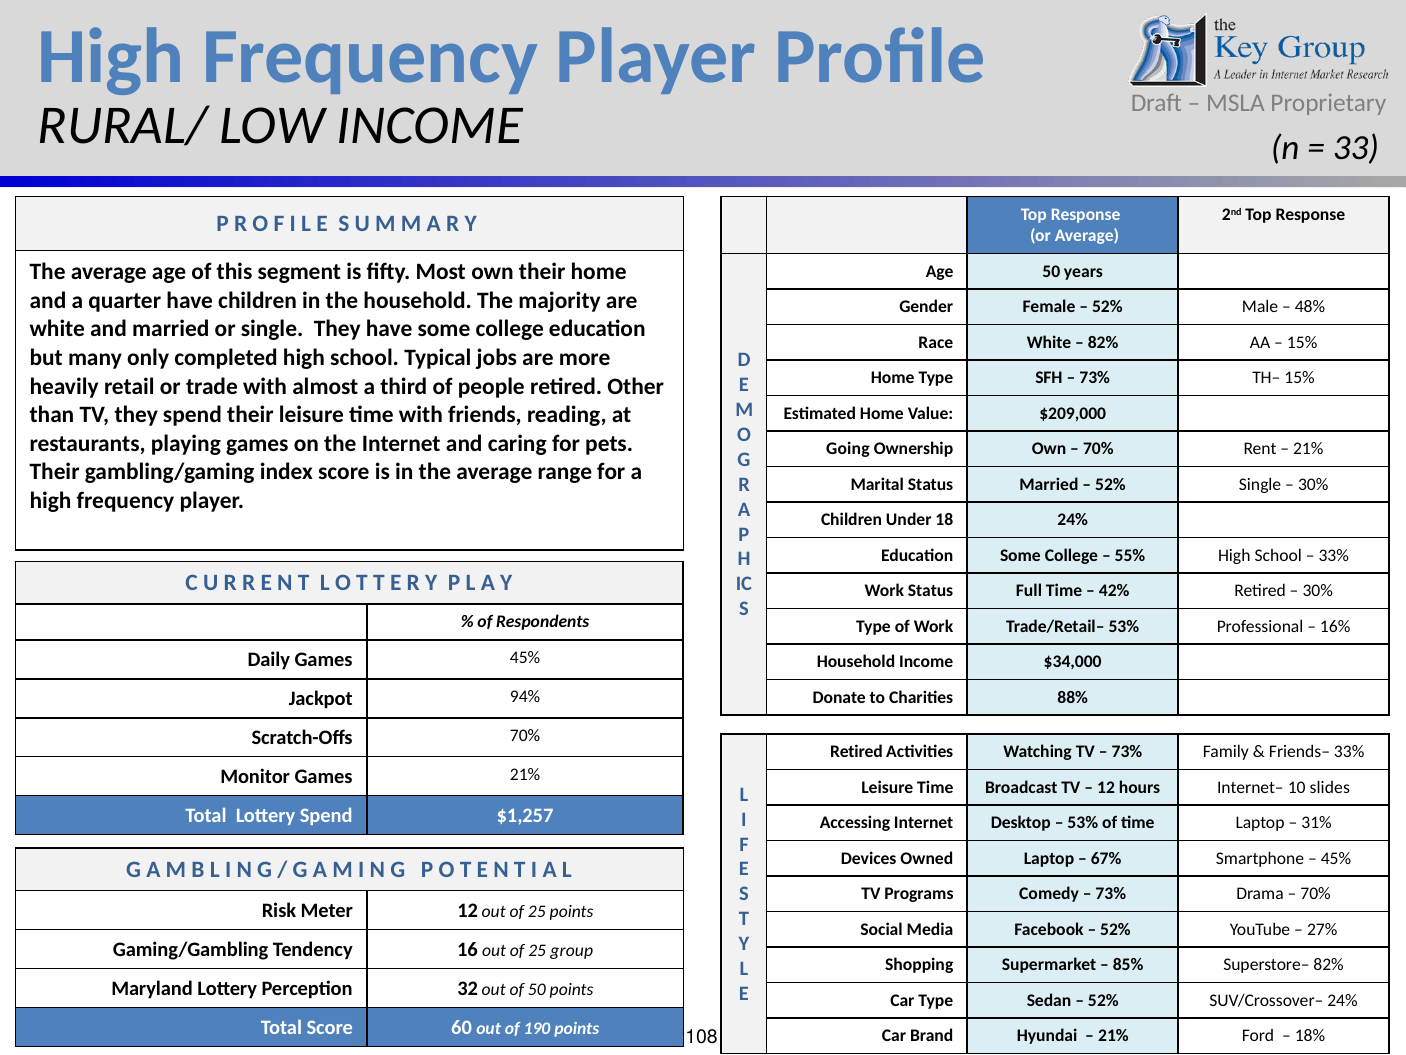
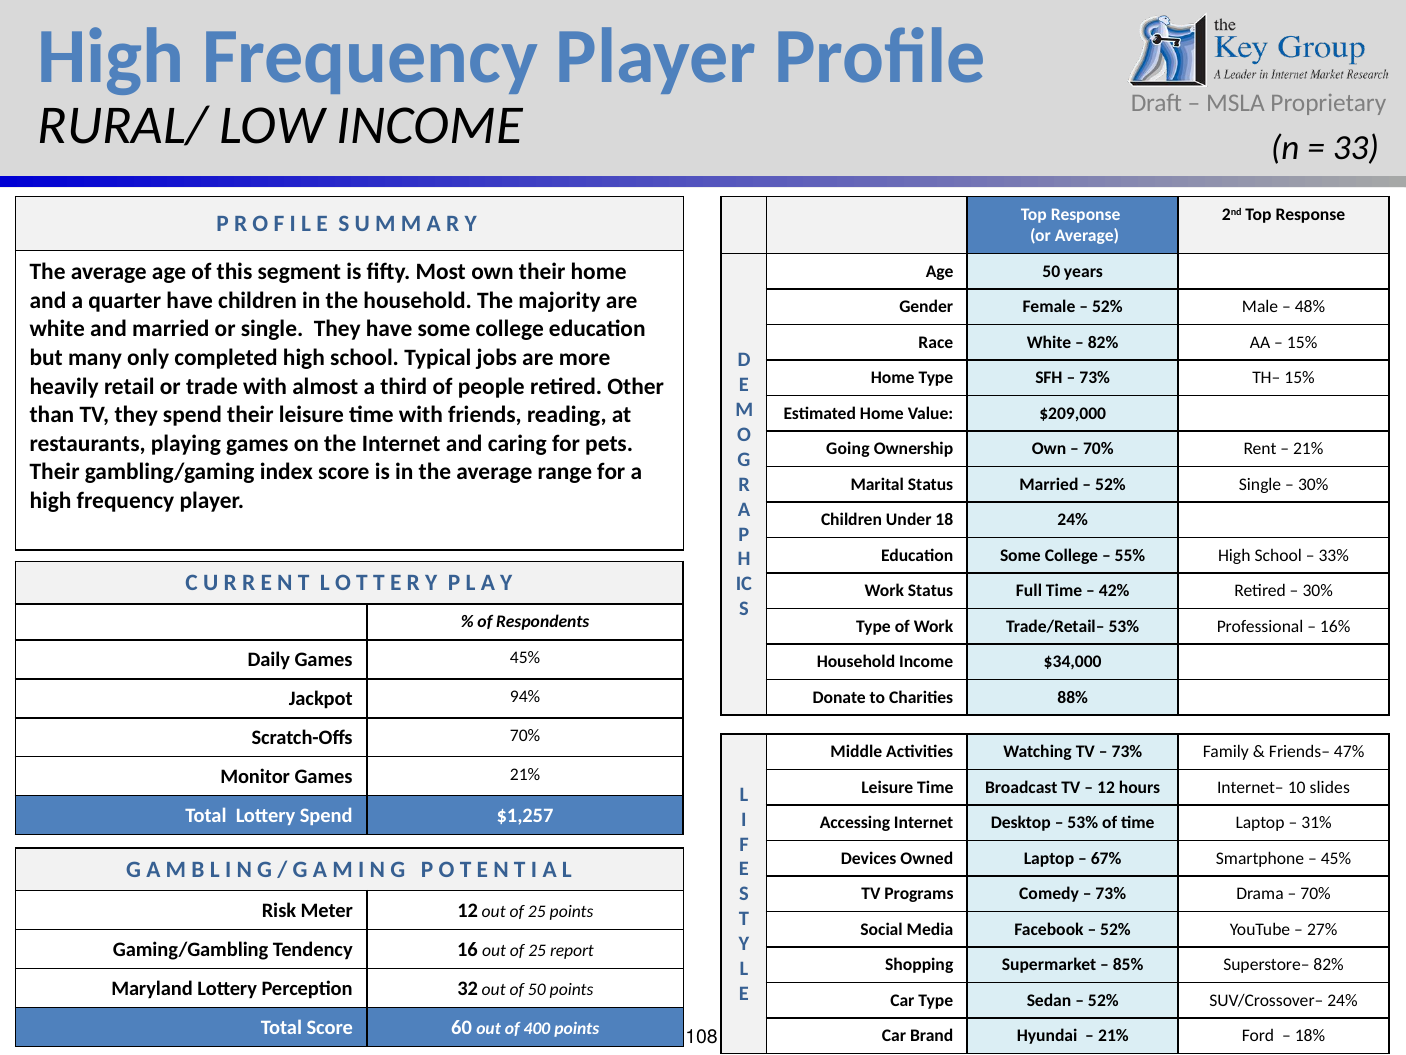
Retired at (856, 752): Retired -> Middle
Friends– 33%: 33% -> 47%
group: group -> report
190: 190 -> 400
